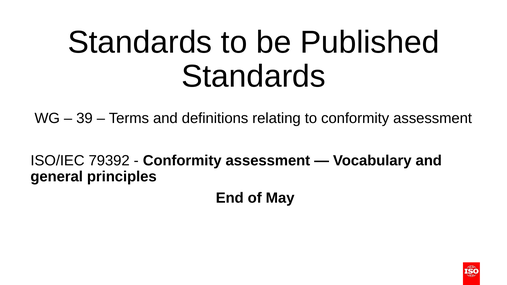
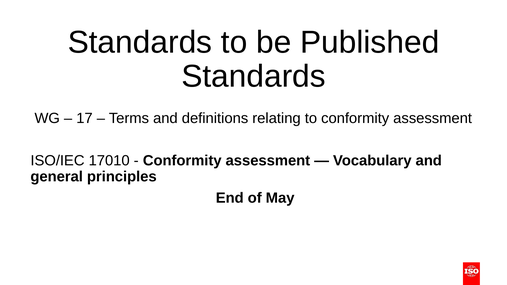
39: 39 -> 17
79392: 79392 -> 17010
